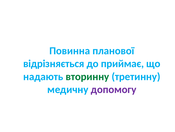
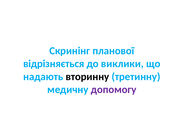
Повинна: Повинна -> Скринінг
приймає: приймає -> виклики
вторинну colour: green -> black
